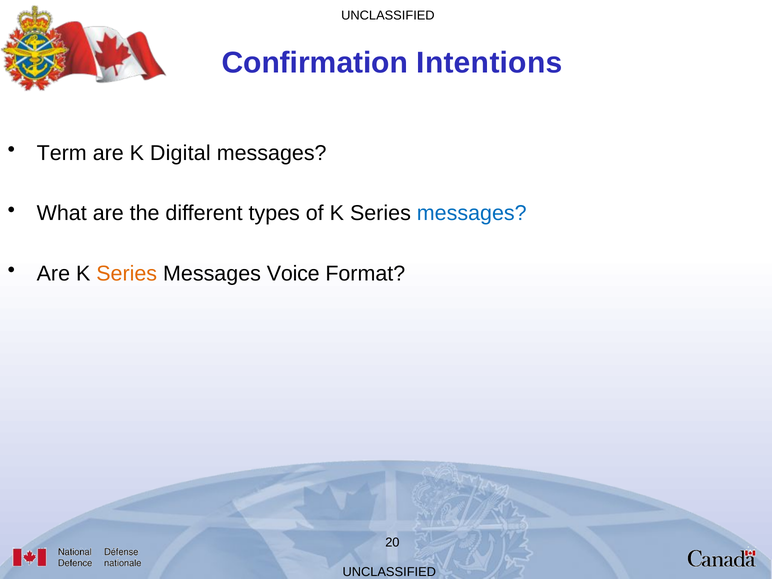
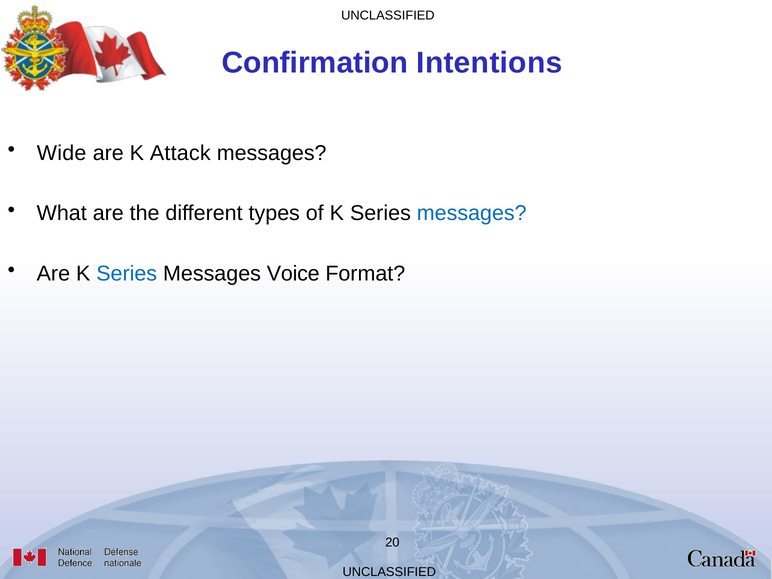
Term: Term -> Wide
Digital: Digital -> Attack
Series at (127, 273) colour: orange -> blue
